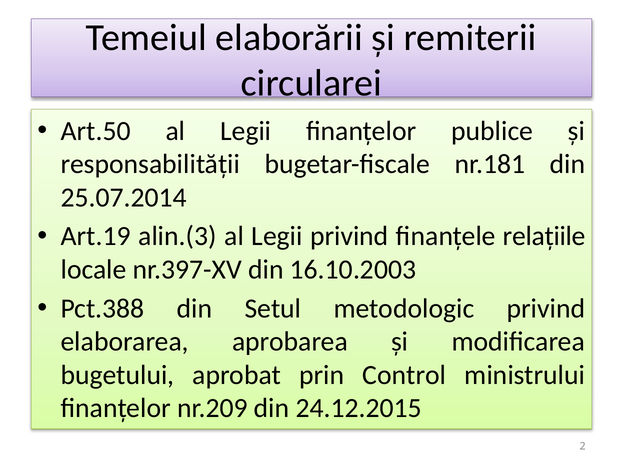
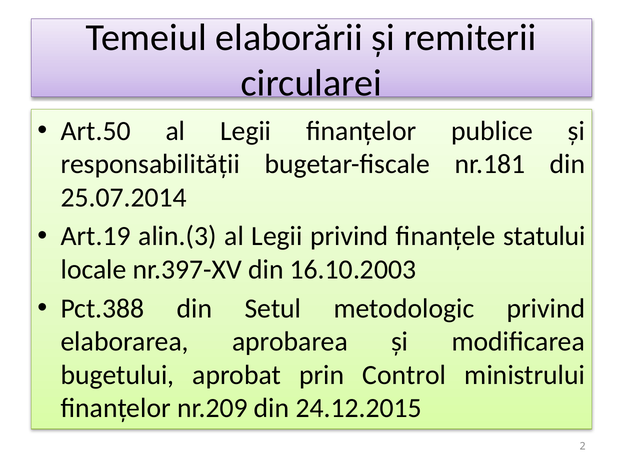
relațiile: relațiile -> statului
